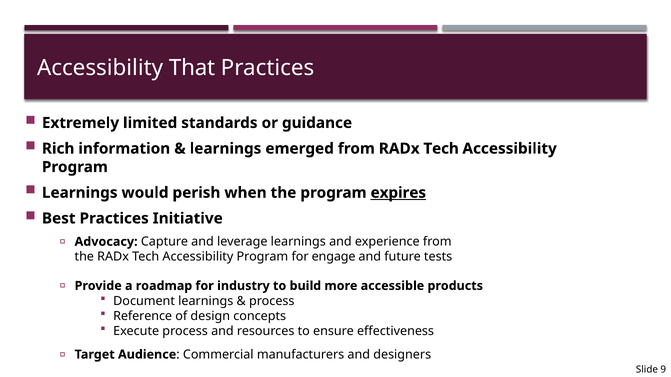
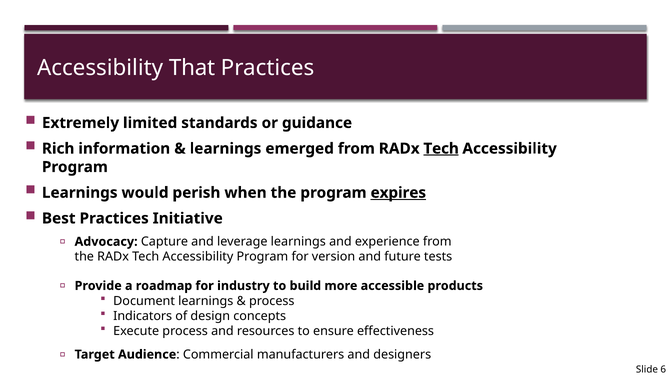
Tech at (441, 149) underline: none -> present
engage: engage -> version
Reference: Reference -> Indicators
9: 9 -> 6
